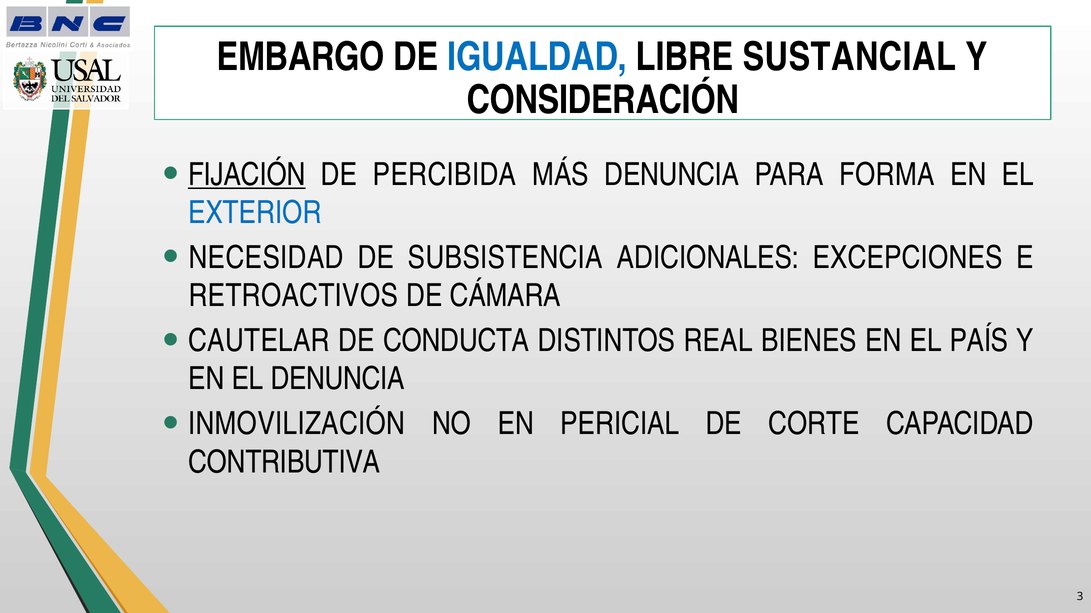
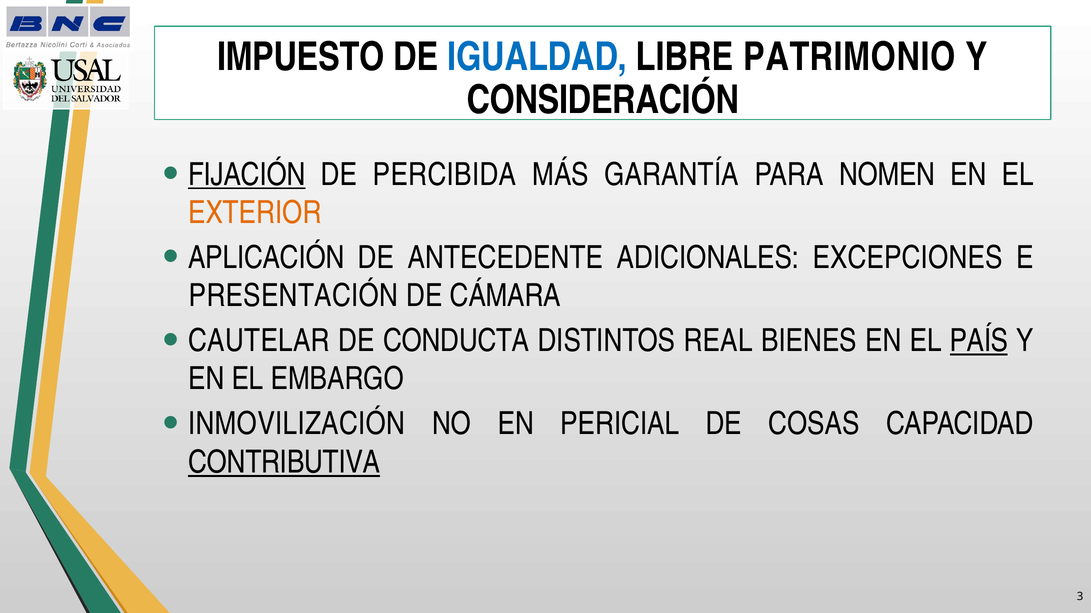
EMBARGO: EMBARGO -> IMPUESTO
SUSTANCIAL: SUSTANCIAL -> PATRIMONIO
MÁS DENUNCIA: DENUNCIA -> GARANTÍA
FORMA: FORMA -> NOMEN
EXTERIOR colour: blue -> orange
NECESIDAD: NECESIDAD -> APLICACIÓN
SUBSISTENCIA: SUBSISTENCIA -> ANTECEDENTE
RETROACTIVOS: RETROACTIVOS -> PRESENTACIÓN
PAÍS underline: none -> present
EL DENUNCIA: DENUNCIA -> EMBARGO
CORTE: CORTE -> COSAS
CONTRIBUTIVA underline: none -> present
